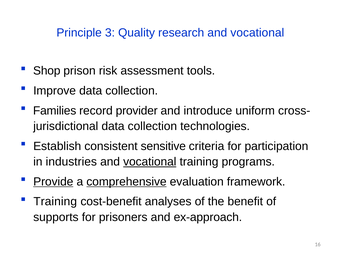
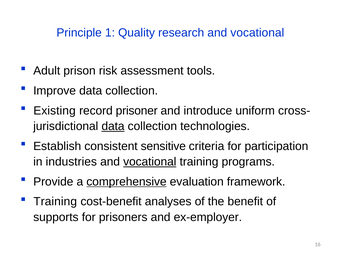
3: 3 -> 1
Shop: Shop -> Adult
Families: Families -> Existing
provider: provider -> prisoner
data at (113, 126) underline: none -> present
Provide underline: present -> none
ex-approach: ex-approach -> ex-employer
